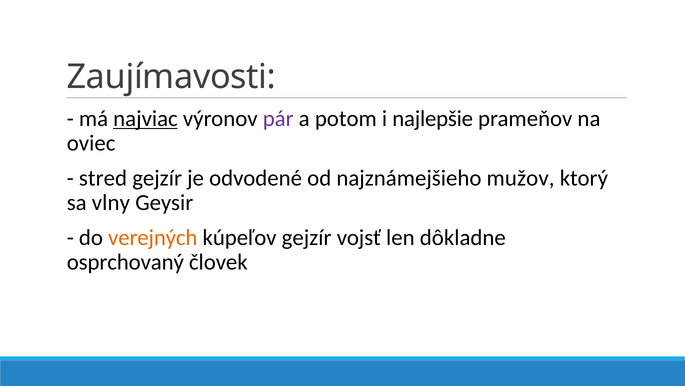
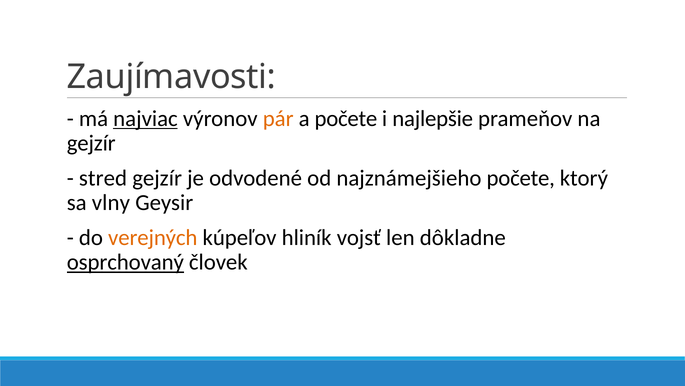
pár colour: purple -> orange
a potom: potom -> počete
oviec at (91, 143): oviec -> gejzír
najznámejšieho mužov: mužov -> počete
kúpeľov gejzír: gejzír -> hliník
osprchovaný underline: none -> present
